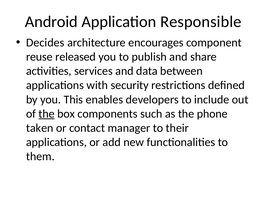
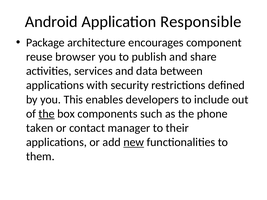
Decides: Decides -> Package
released: released -> browser
new underline: none -> present
